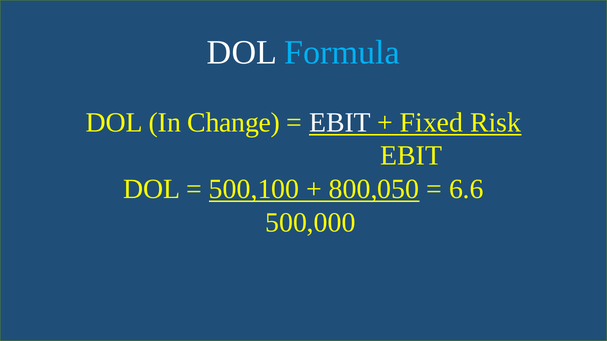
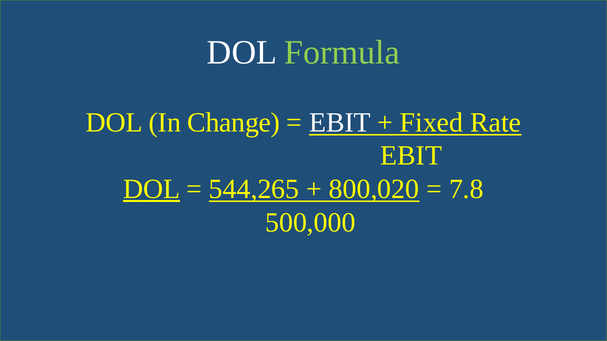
Formula colour: light blue -> light green
Risk: Risk -> Rate
DOL at (152, 189) underline: none -> present
500,100: 500,100 -> 544,265
800,050: 800,050 -> 800,020
6.6: 6.6 -> 7.8
